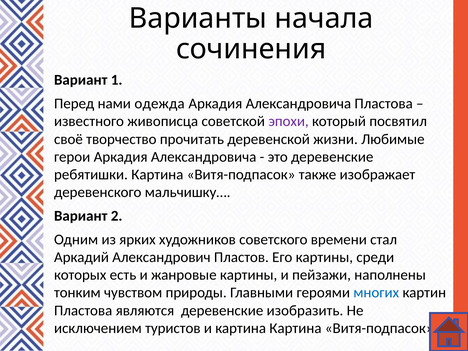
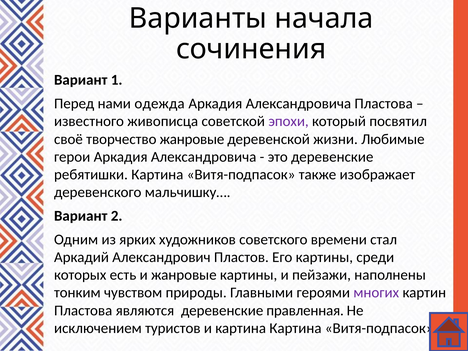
творчество прочитать: прочитать -> жанровые
многих colour: blue -> purple
изобразить: изобразить -> правленная
